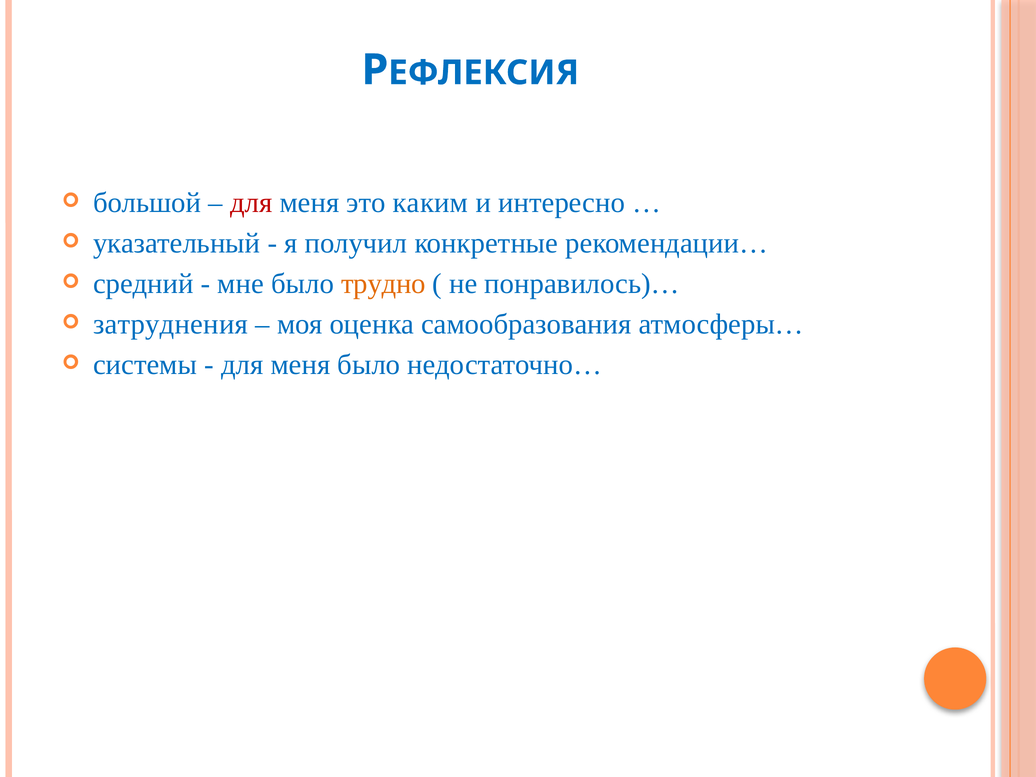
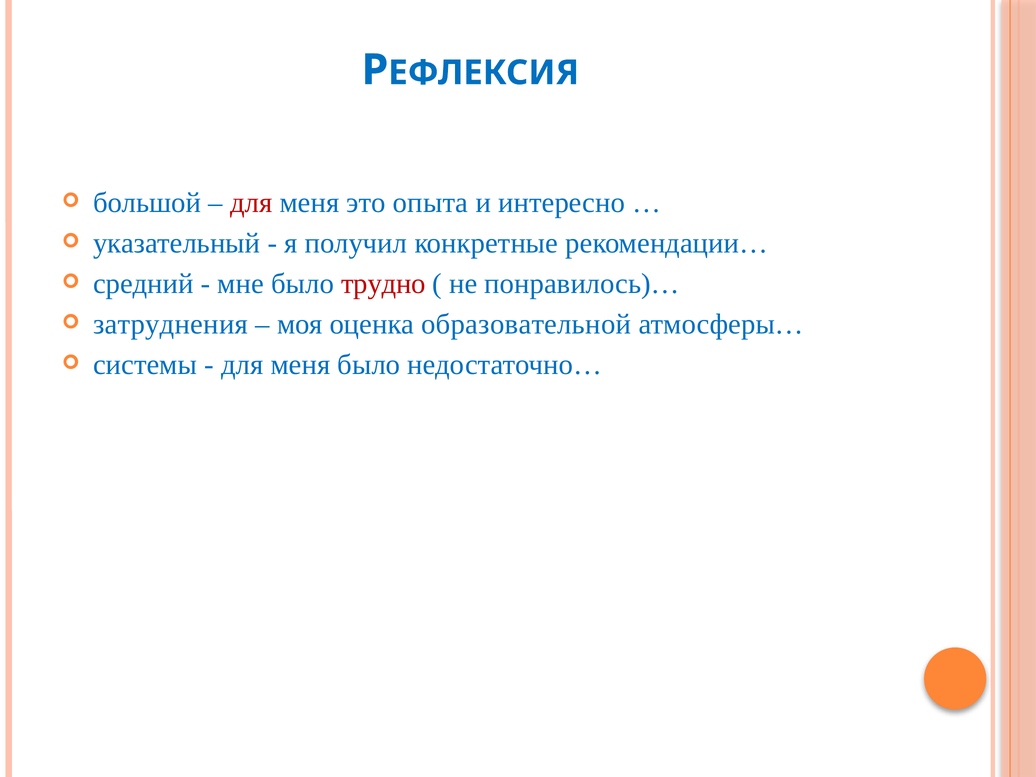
каким: каким -> опыта
трудно colour: orange -> red
самообразования: самообразования -> образовательной
